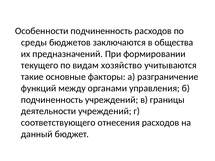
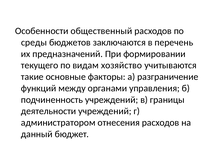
Особенности подчиненность: подчиненность -> общественный
общества: общества -> перечень
соответствующего: соответствующего -> администратором
